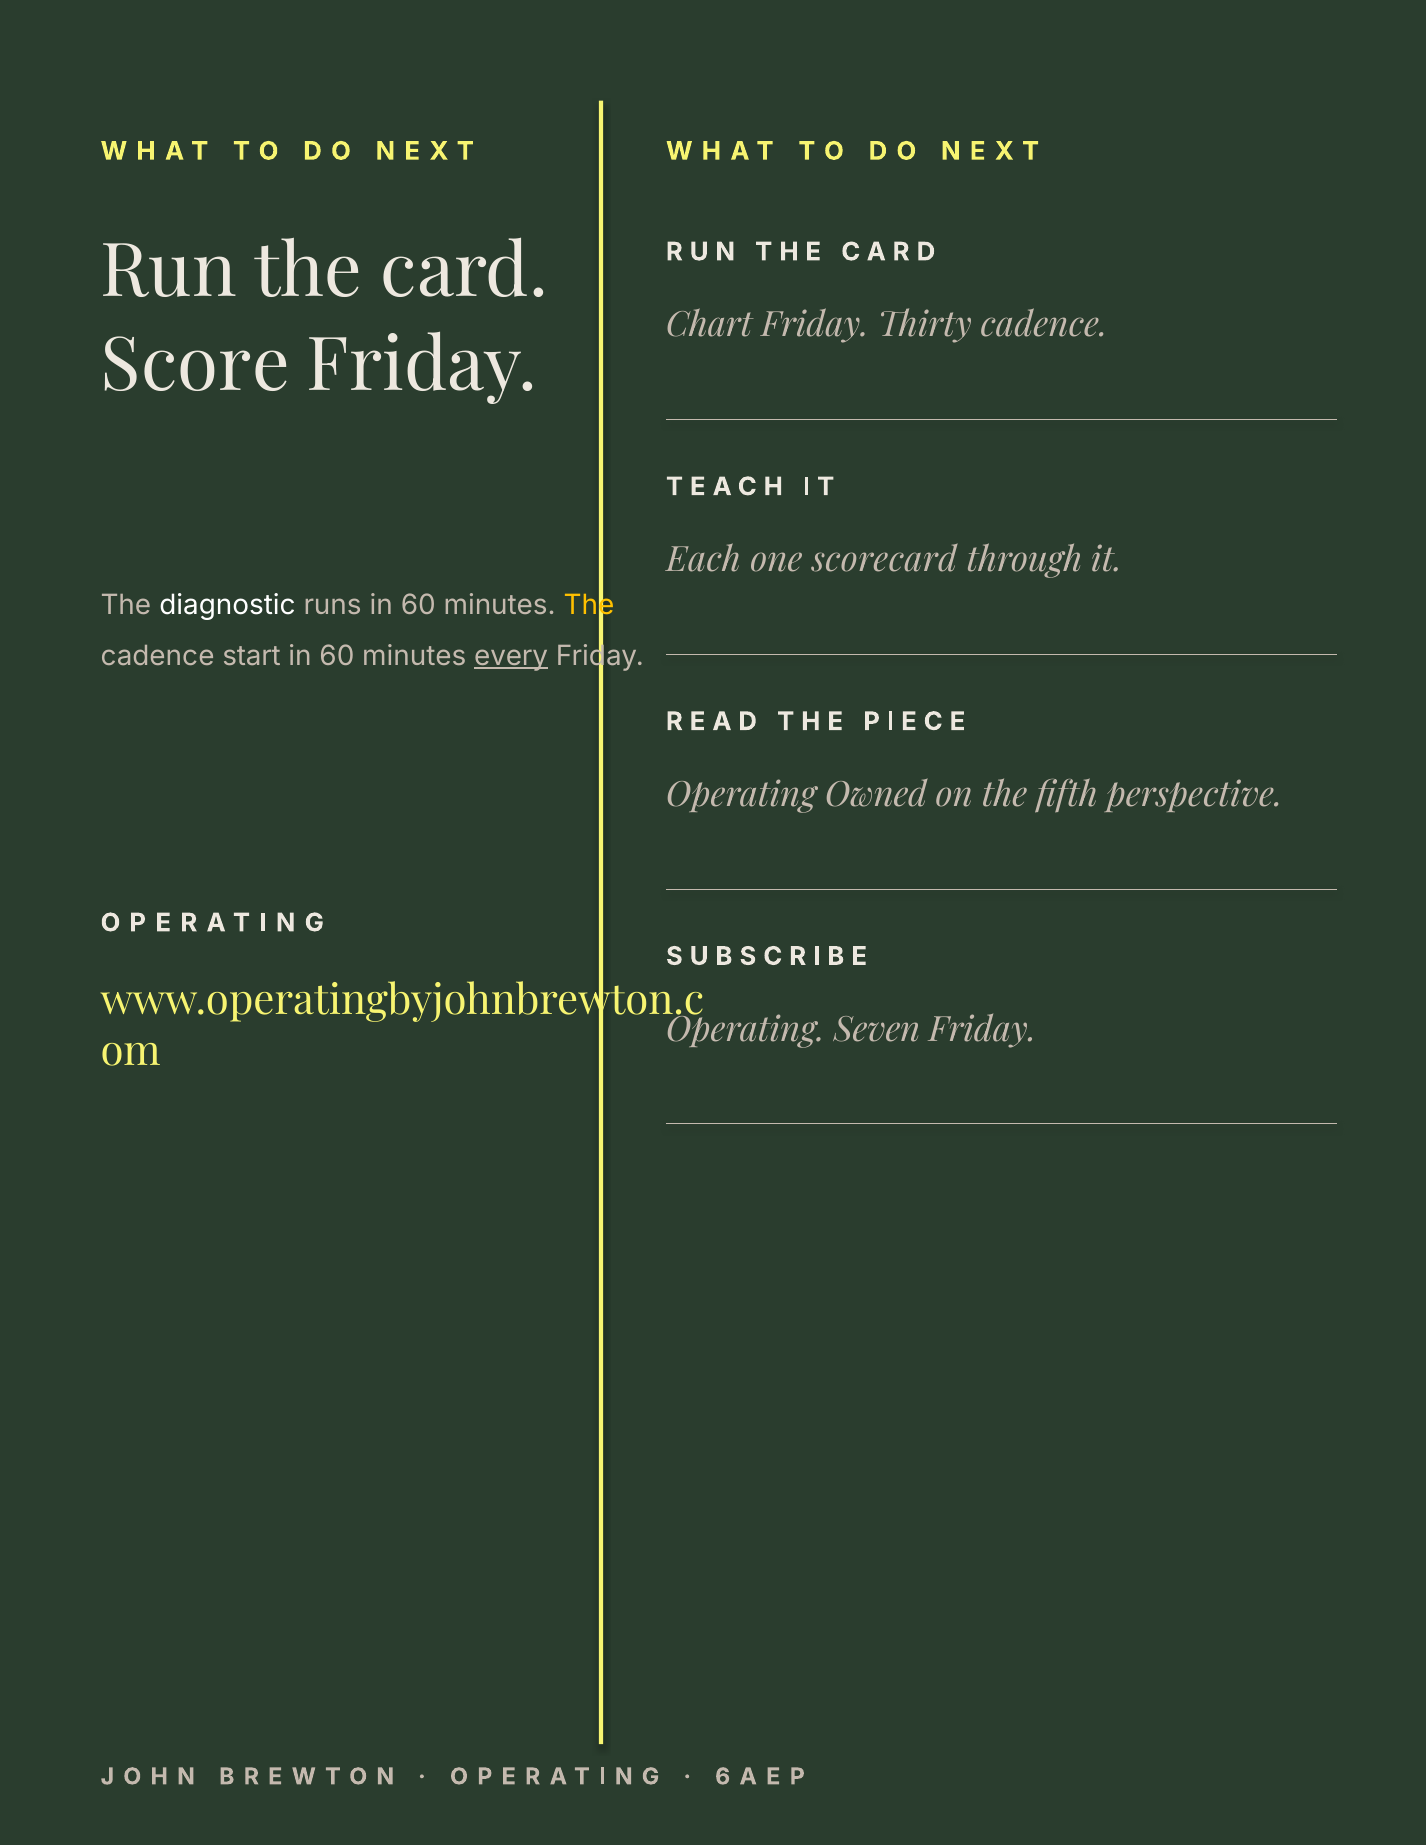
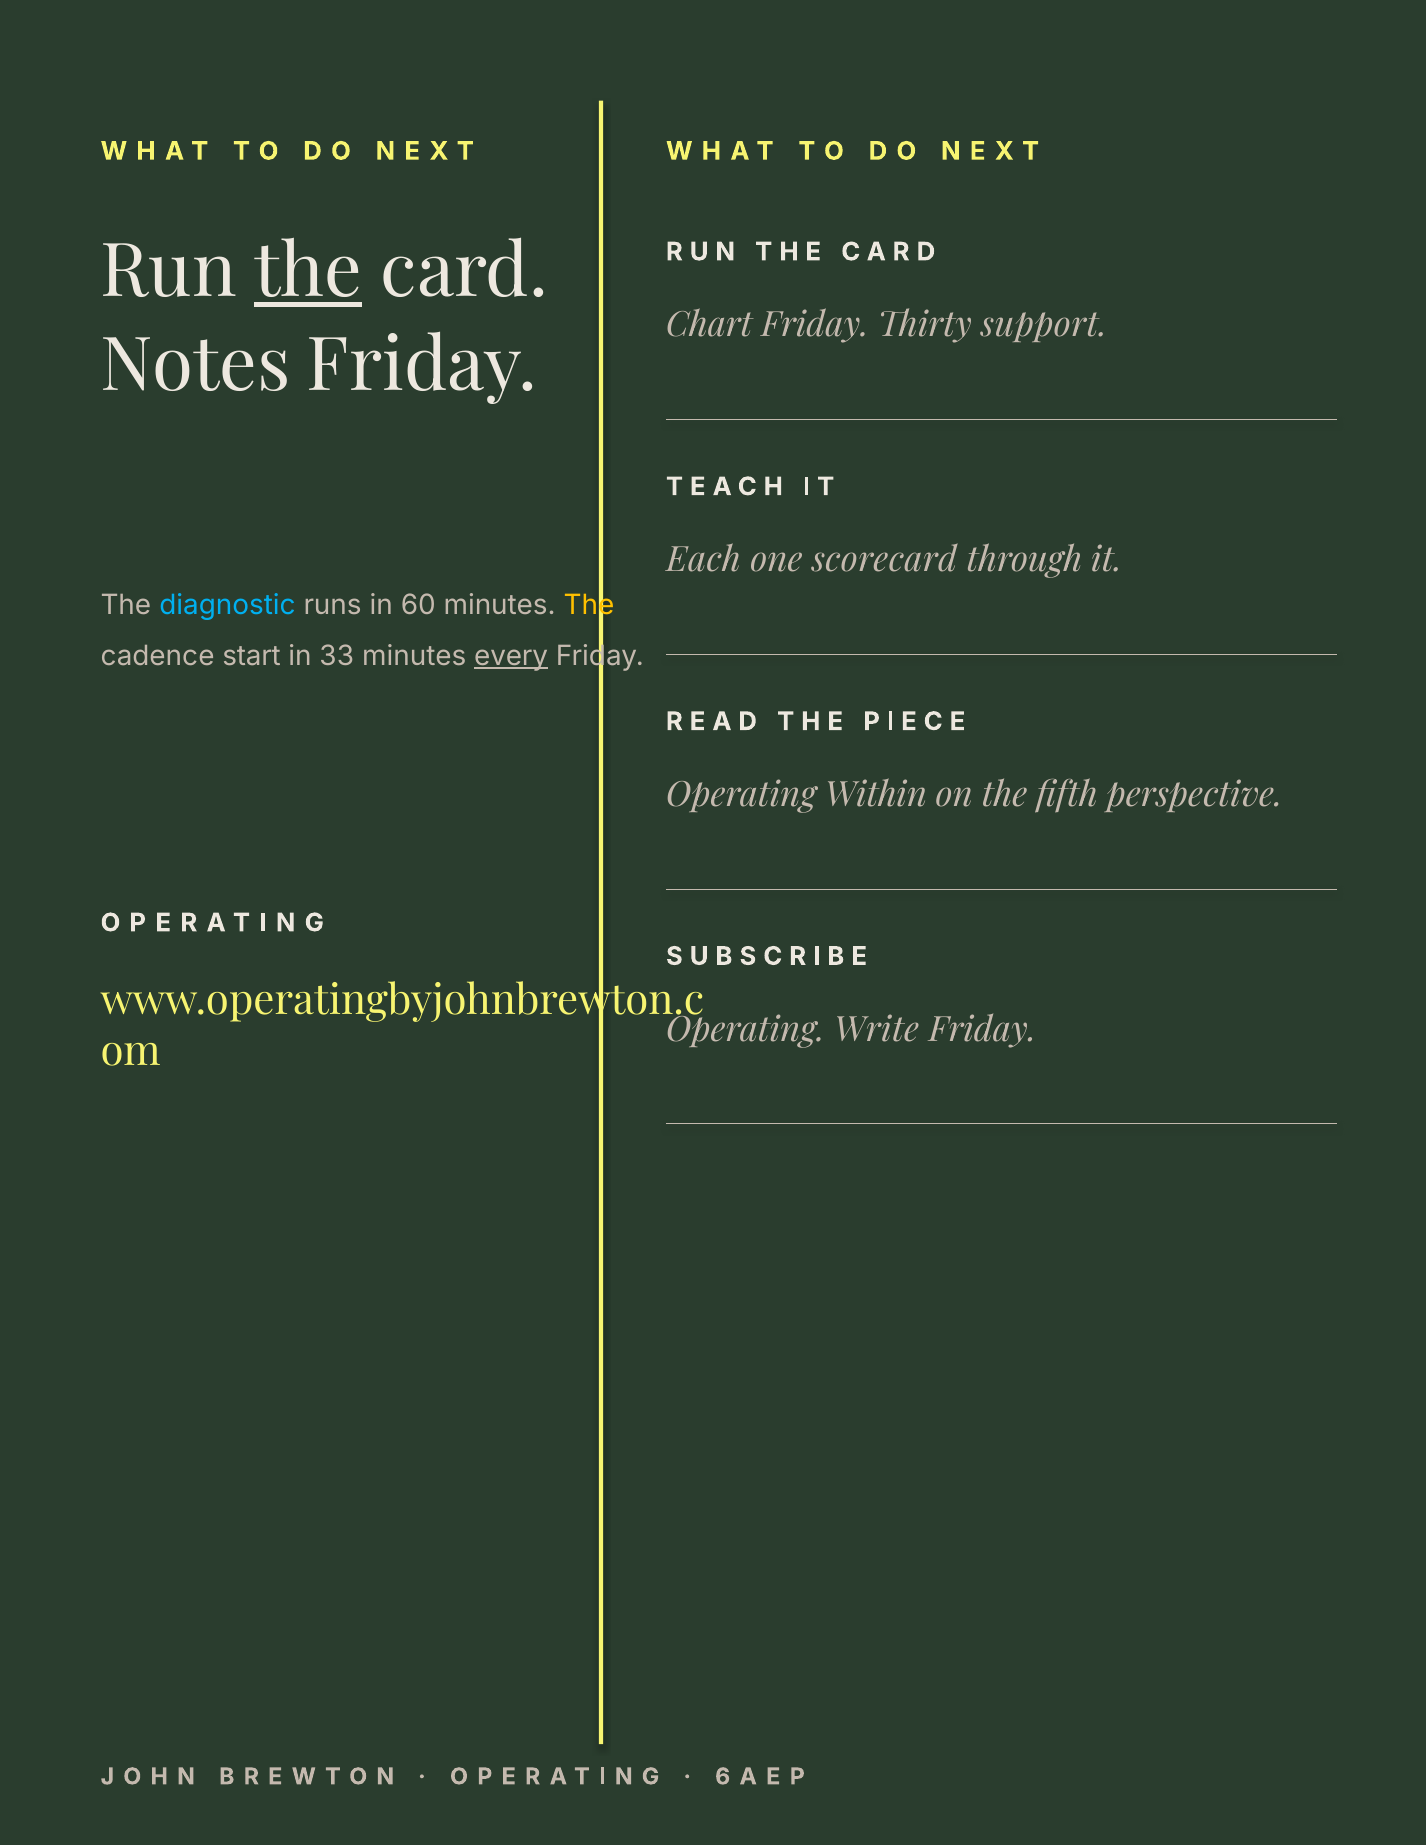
the at (308, 272) underline: none -> present
Thirty cadence: cadence -> support
Score: Score -> Notes
diagnostic colour: white -> light blue
60 at (337, 656): 60 -> 33
Owned: Owned -> Within
Seven: Seven -> Write
